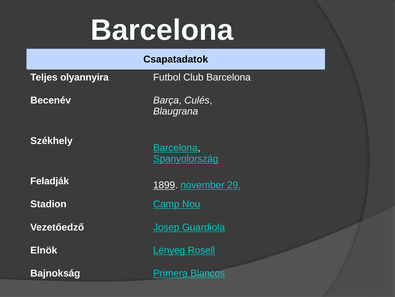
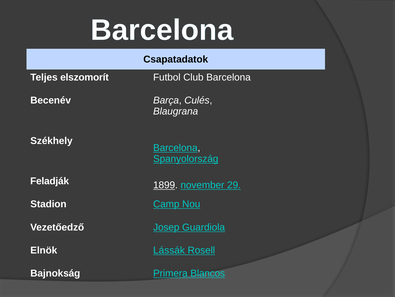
olyannyira: olyannyira -> elszomorít
Lényeg: Lényeg -> Lássák
